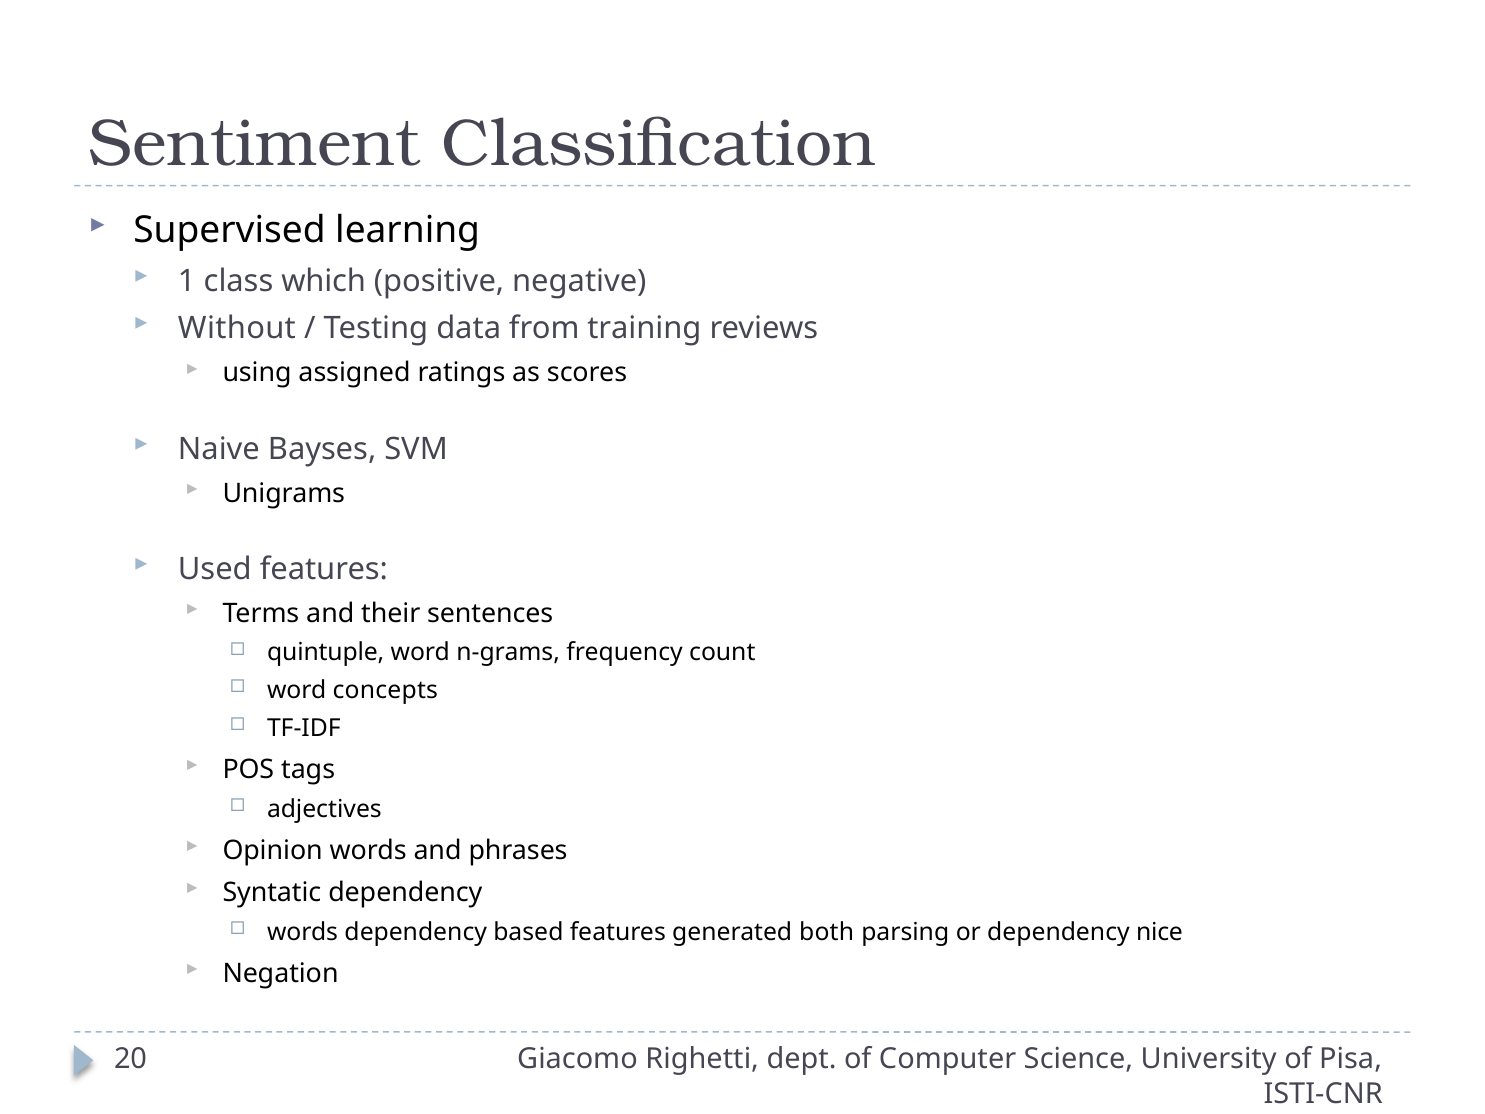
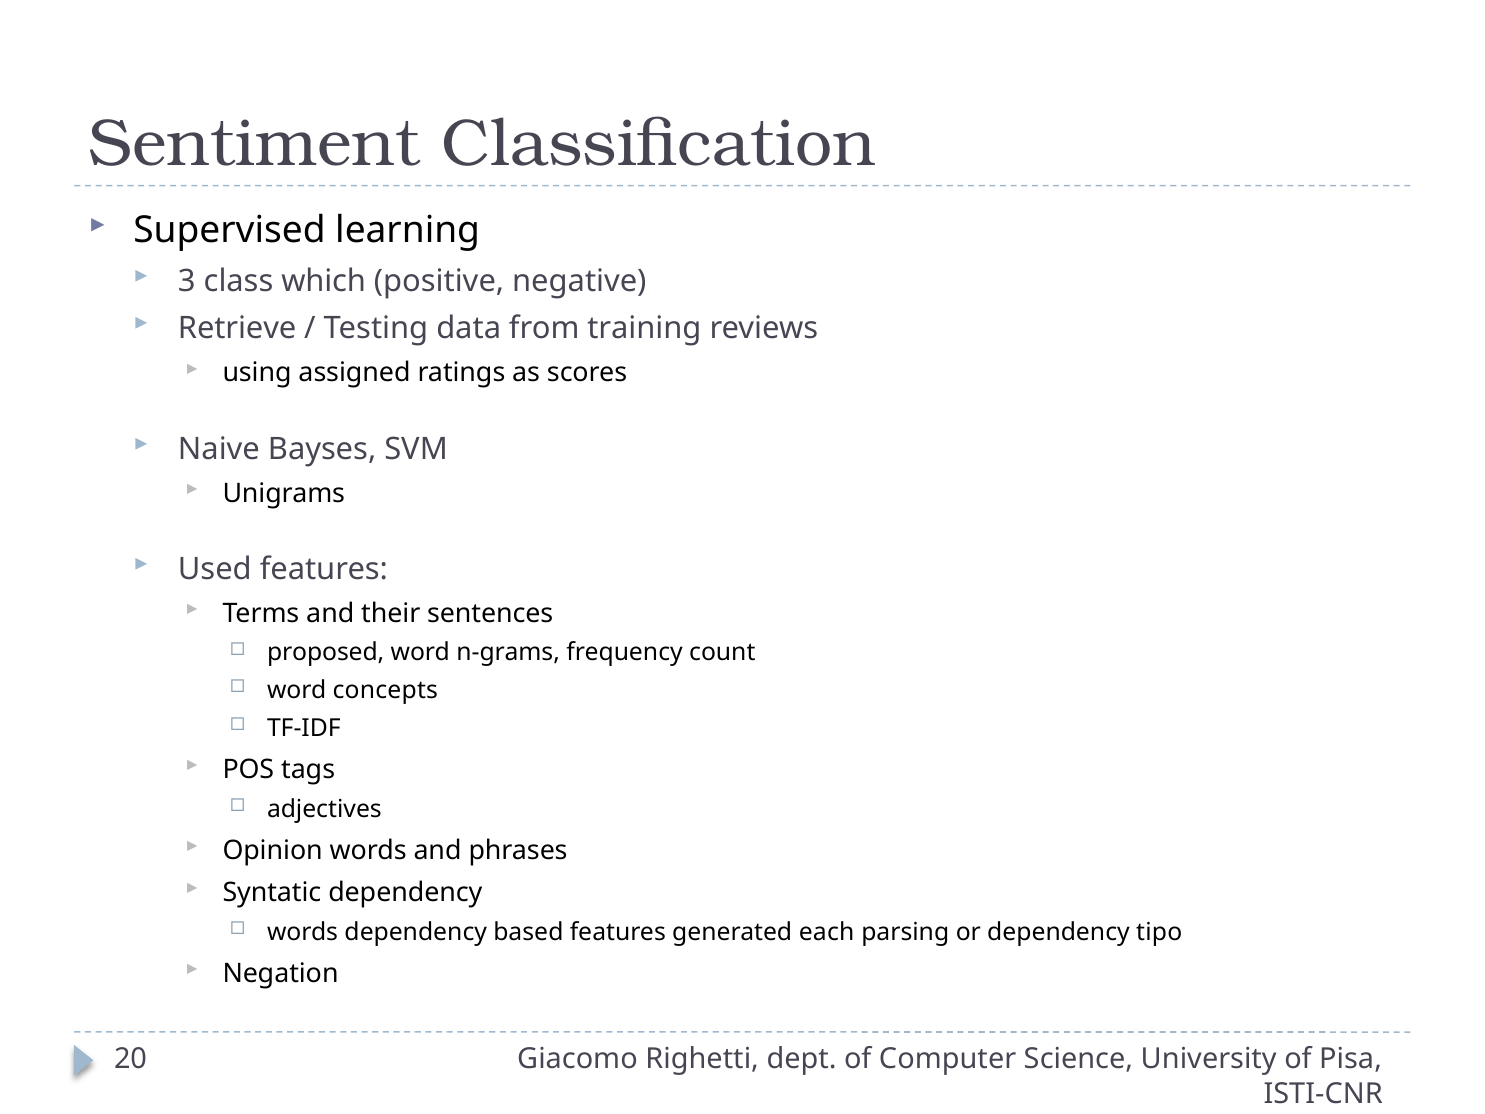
1: 1 -> 3
Without: Without -> Retrieve
quintuple: quintuple -> proposed
both: both -> each
nice: nice -> tipo
